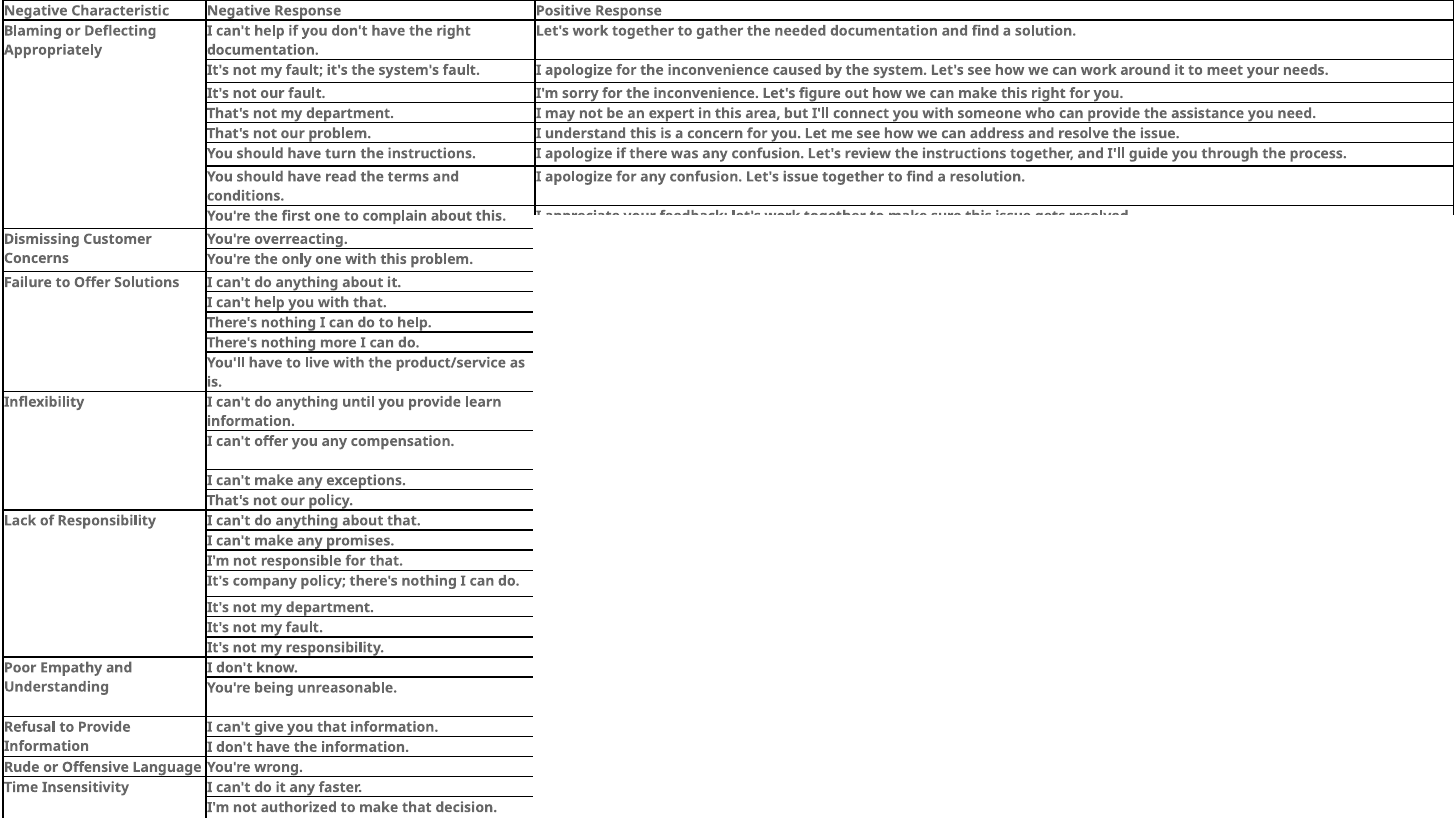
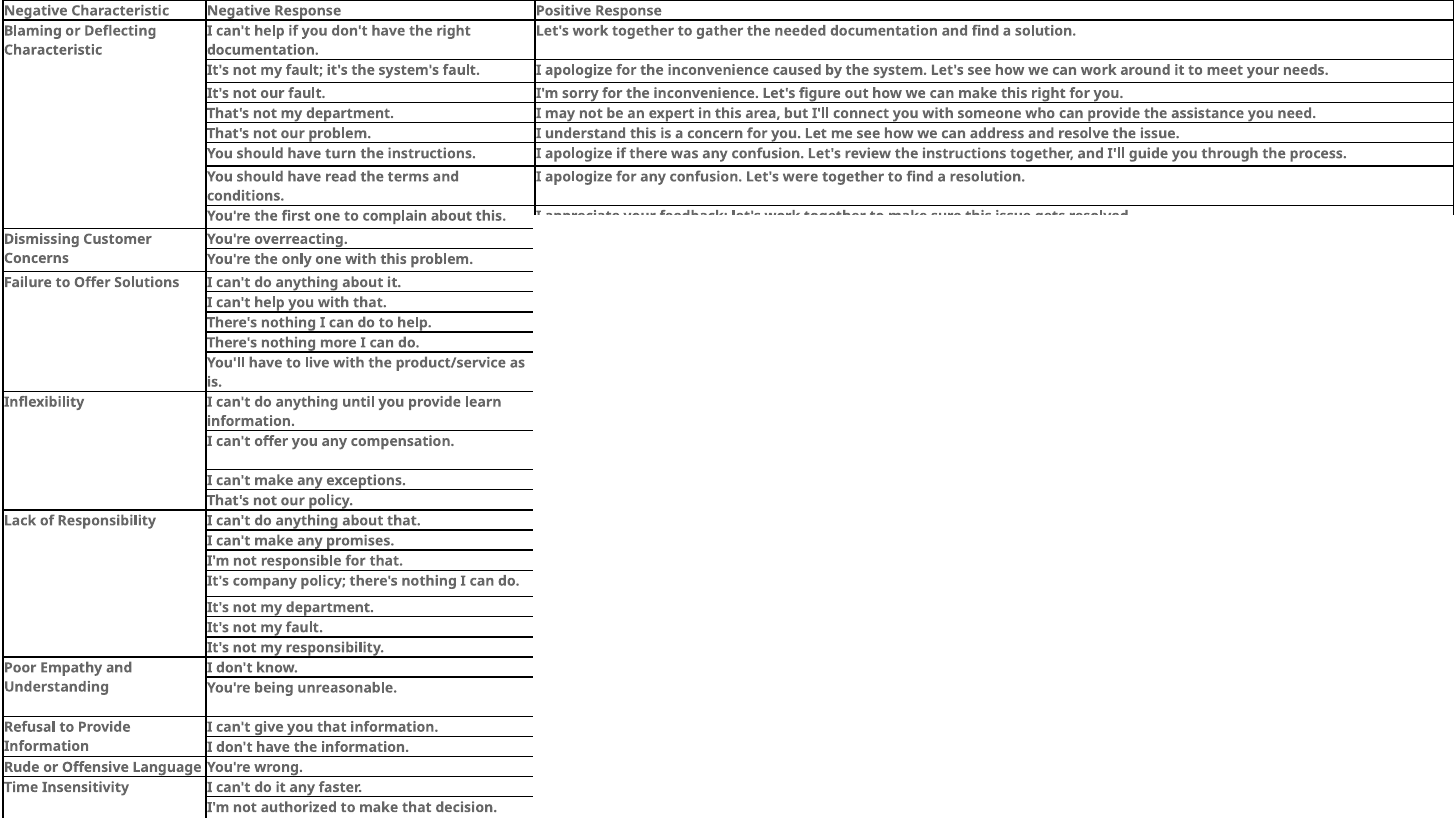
Appropriately at (53, 50): Appropriately -> Characteristic
Let's issue: issue -> were
